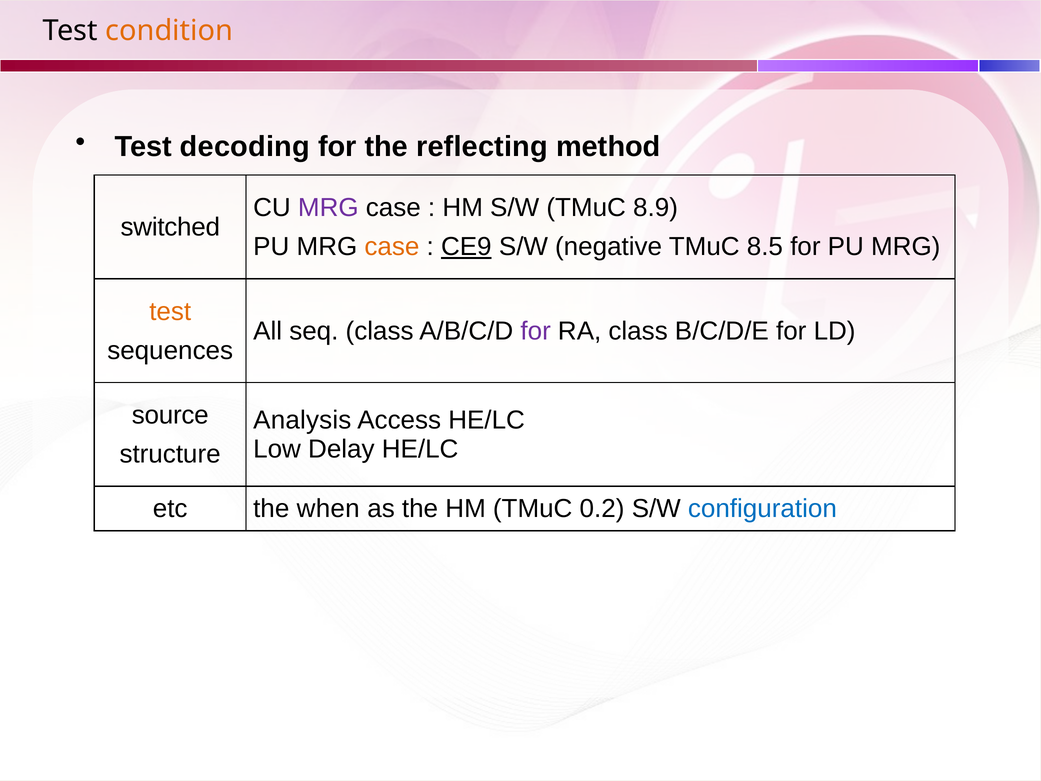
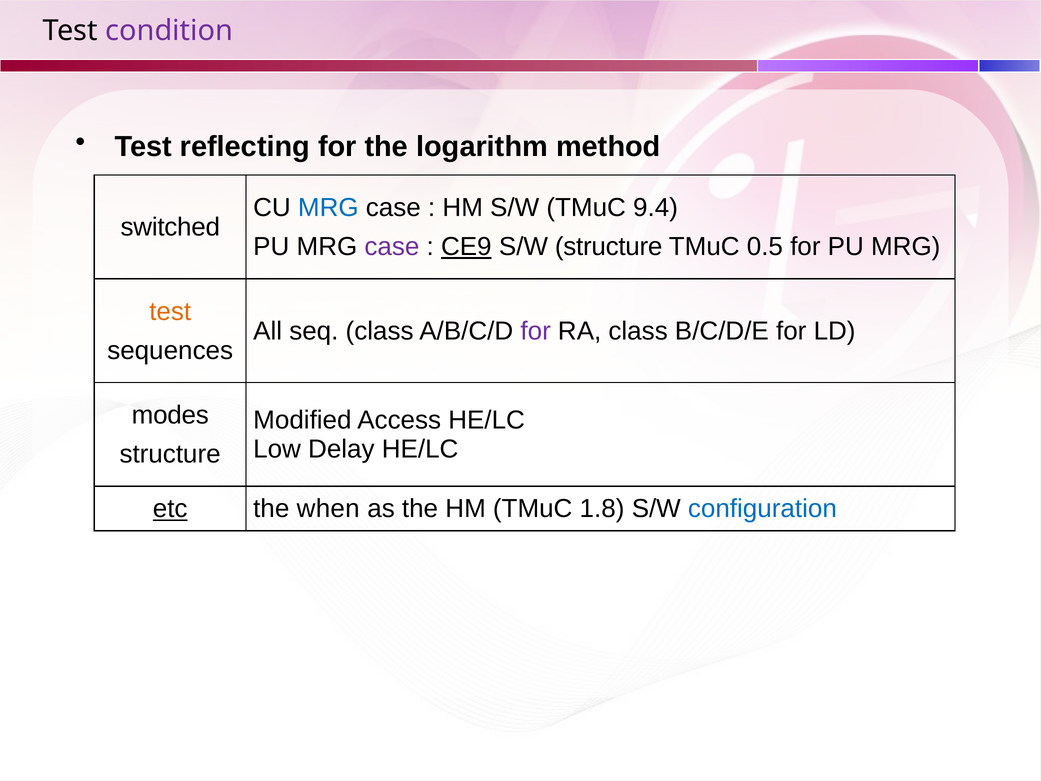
condition colour: orange -> purple
decoding: decoding -> reflecting
reflecting: reflecting -> logarithm
MRG at (328, 208) colour: purple -> blue
8.9: 8.9 -> 9.4
case at (392, 247) colour: orange -> purple
S/W negative: negative -> structure
8.5: 8.5 -> 0.5
source: source -> modes
Analysis: Analysis -> Modified
etc underline: none -> present
0.2: 0.2 -> 1.8
